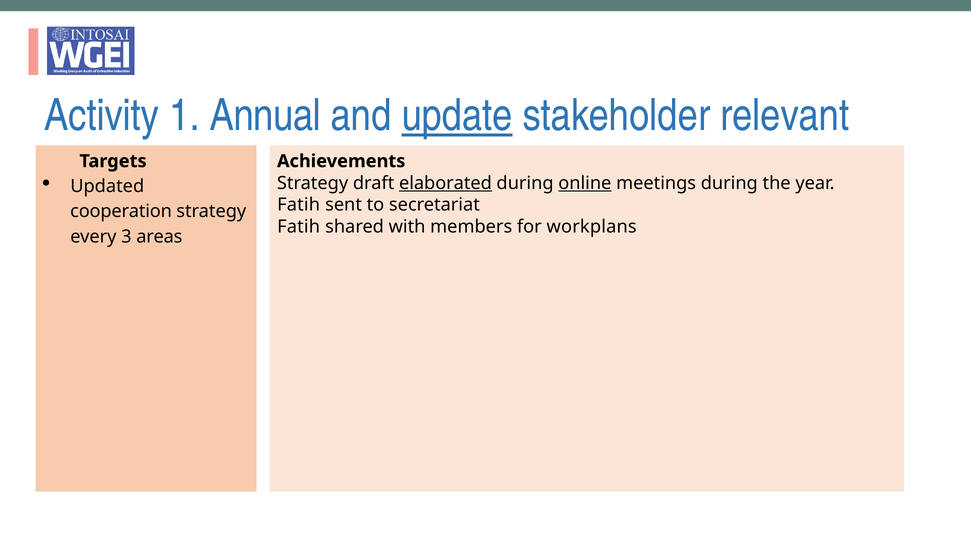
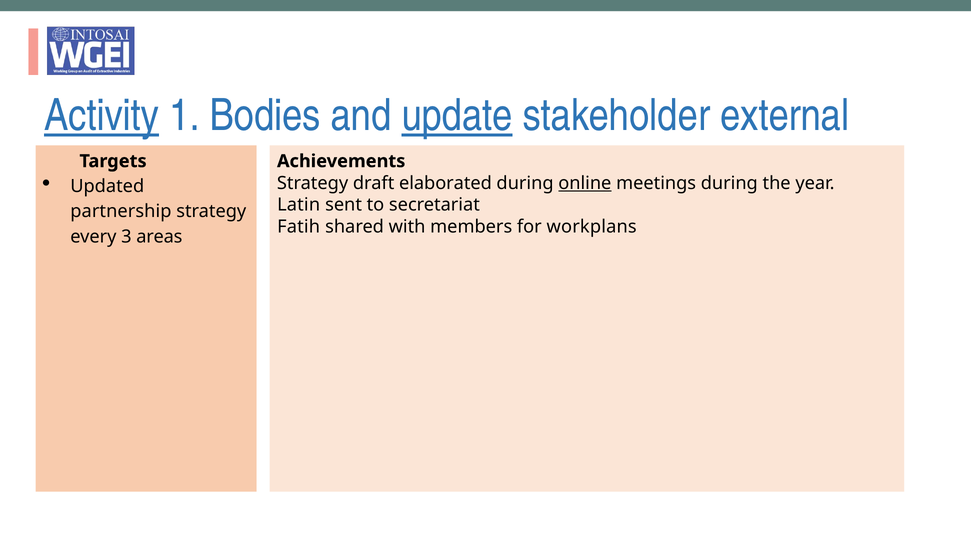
Activity underline: none -> present
Annual: Annual -> Bodies
relevant: relevant -> external
elaborated underline: present -> none
Fatih at (299, 205): Fatih -> Latin
cooperation: cooperation -> partnership
